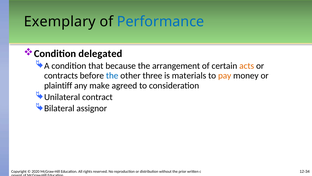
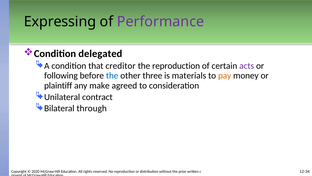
Exemplary: Exemplary -> Expressing
Performance colour: blue -> purple
because: because -> creditor
the arrangement: arrangement -> reproduction
acts colour: orange -> purple
contracts: contracts -> following
assignor: assignor -> through
